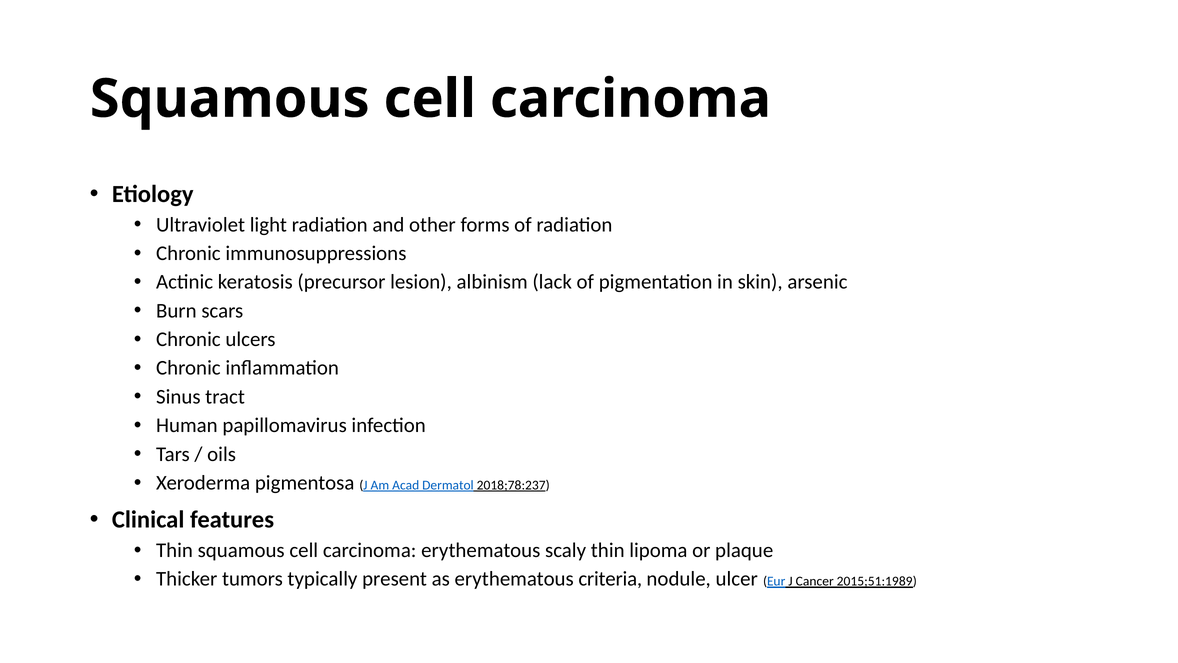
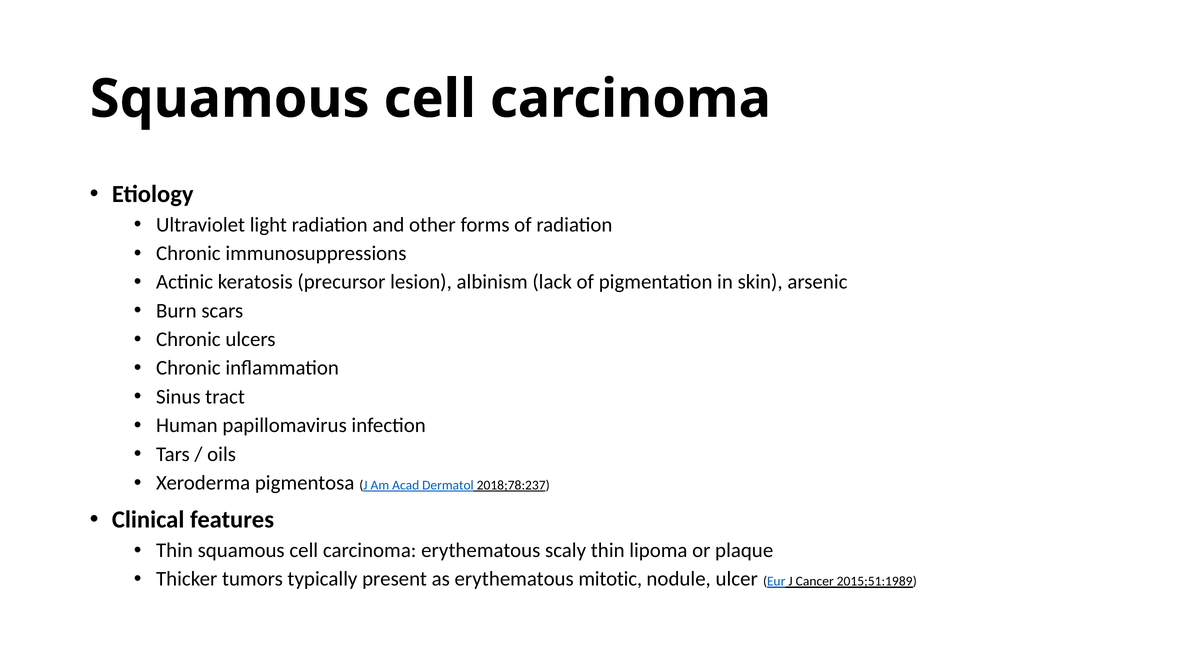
criteria: criteria -> mitotic
